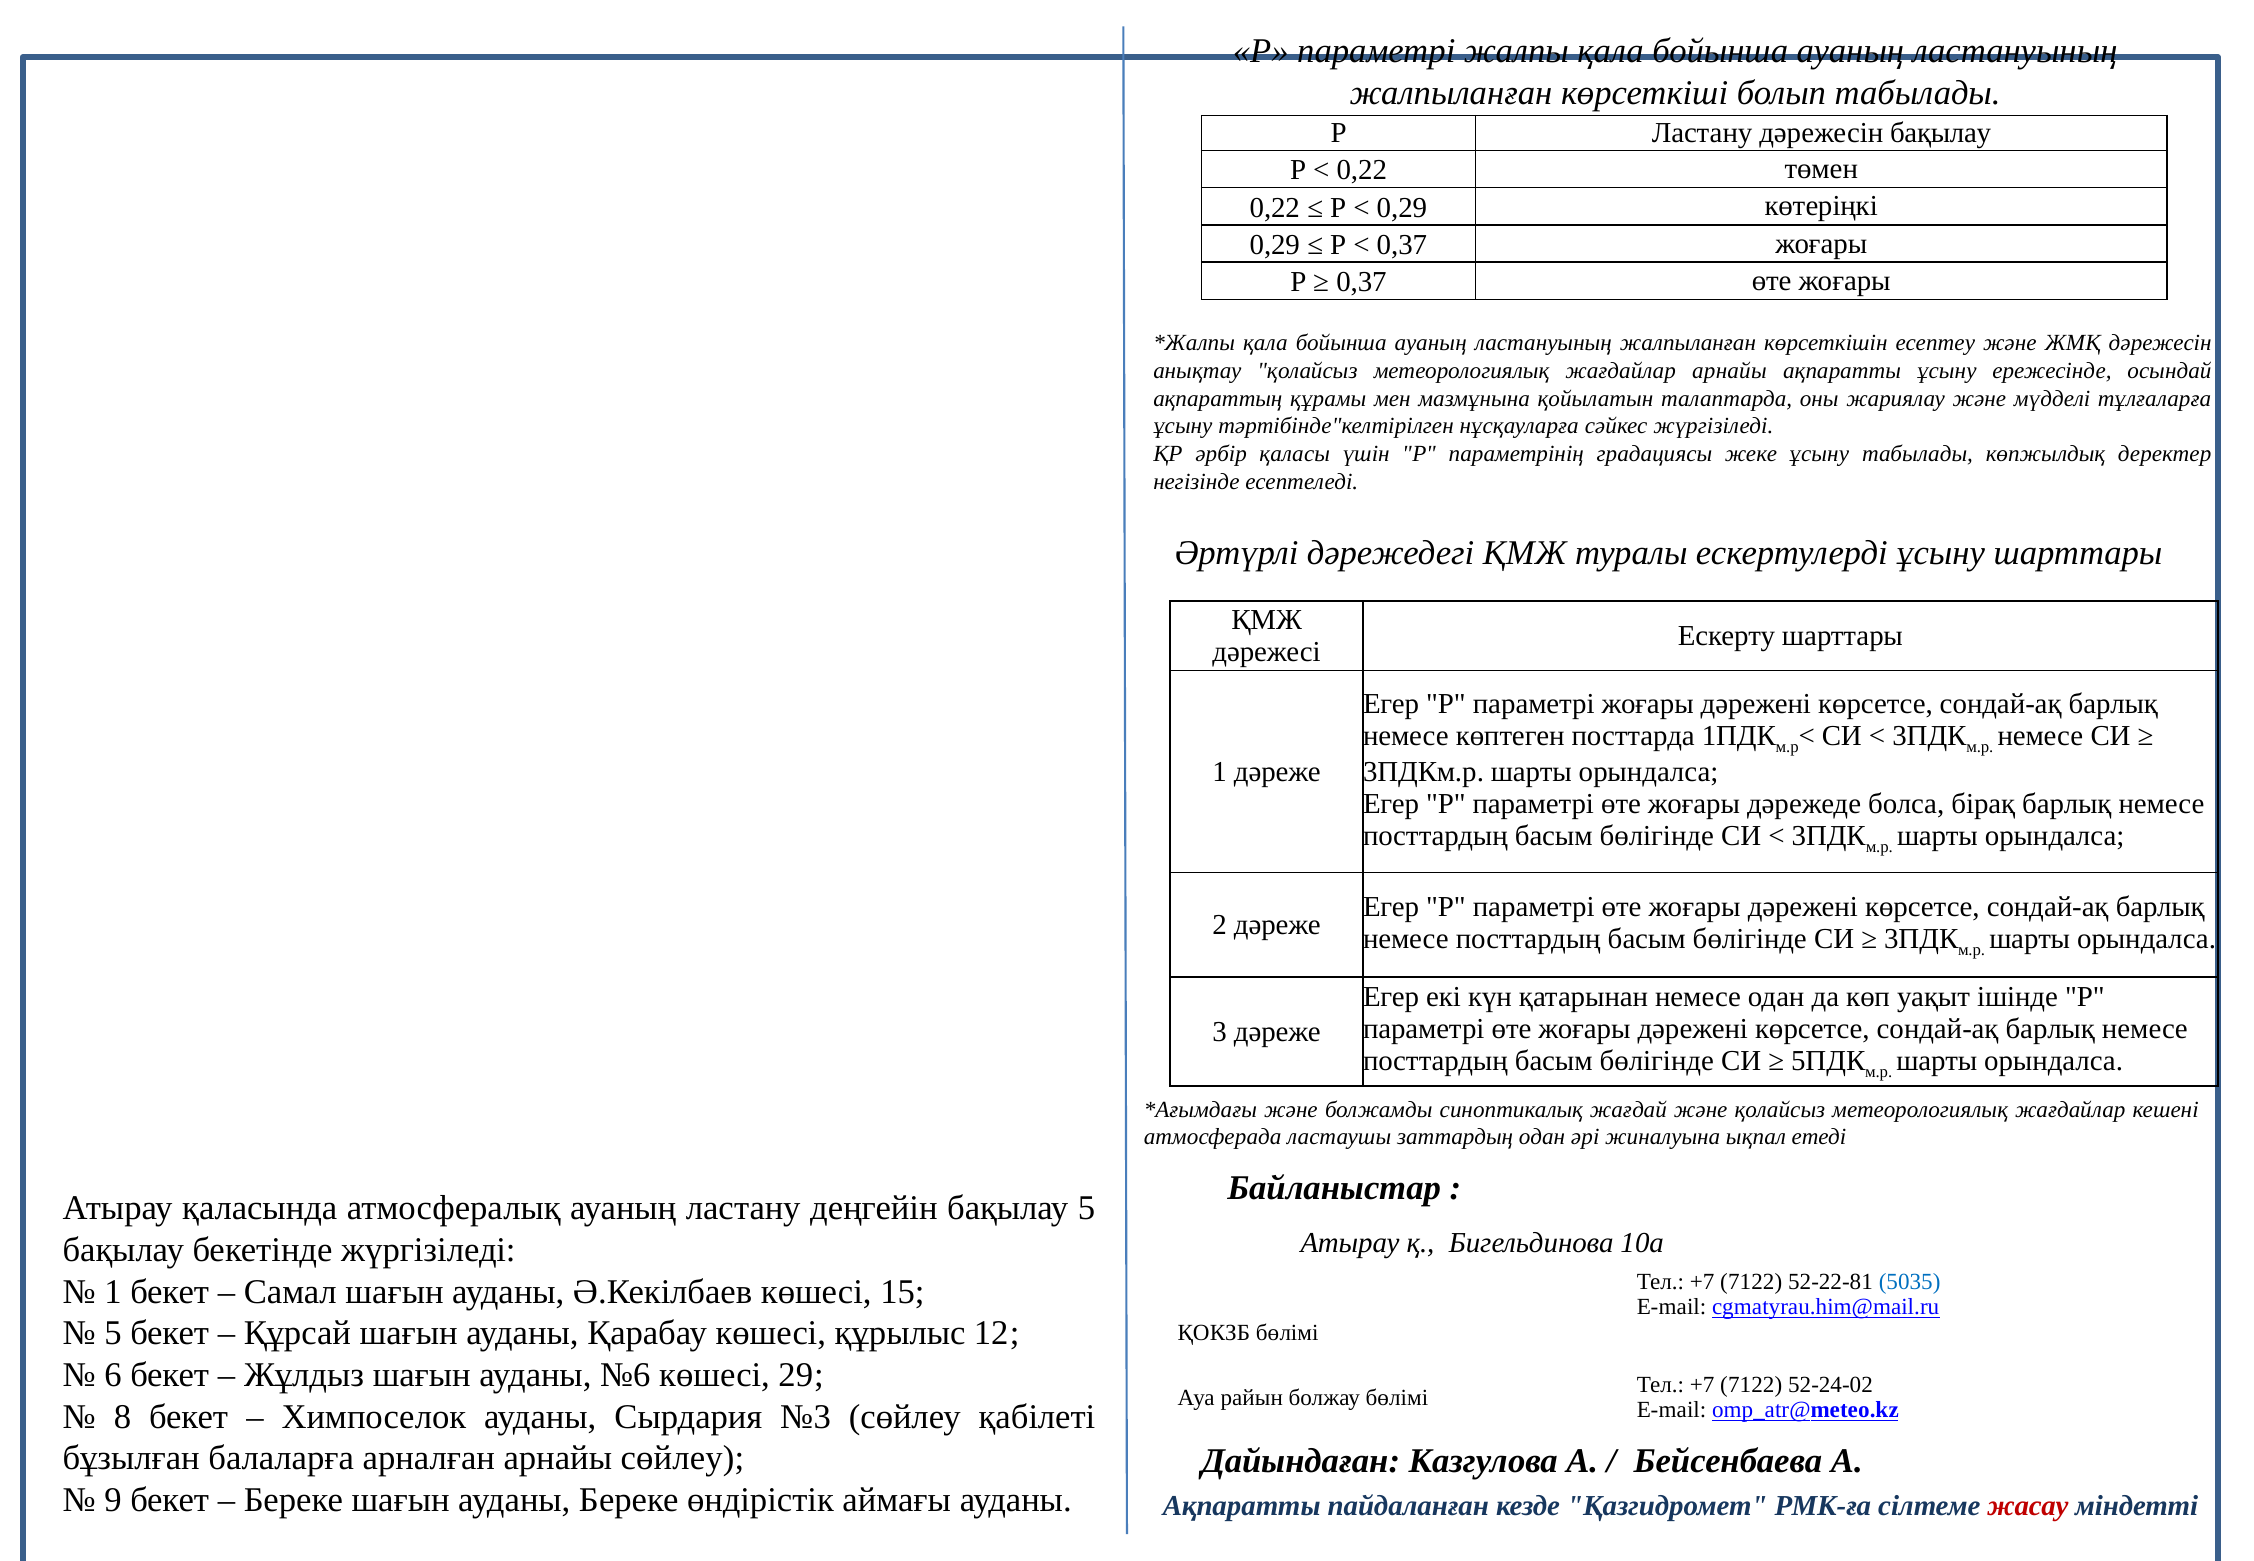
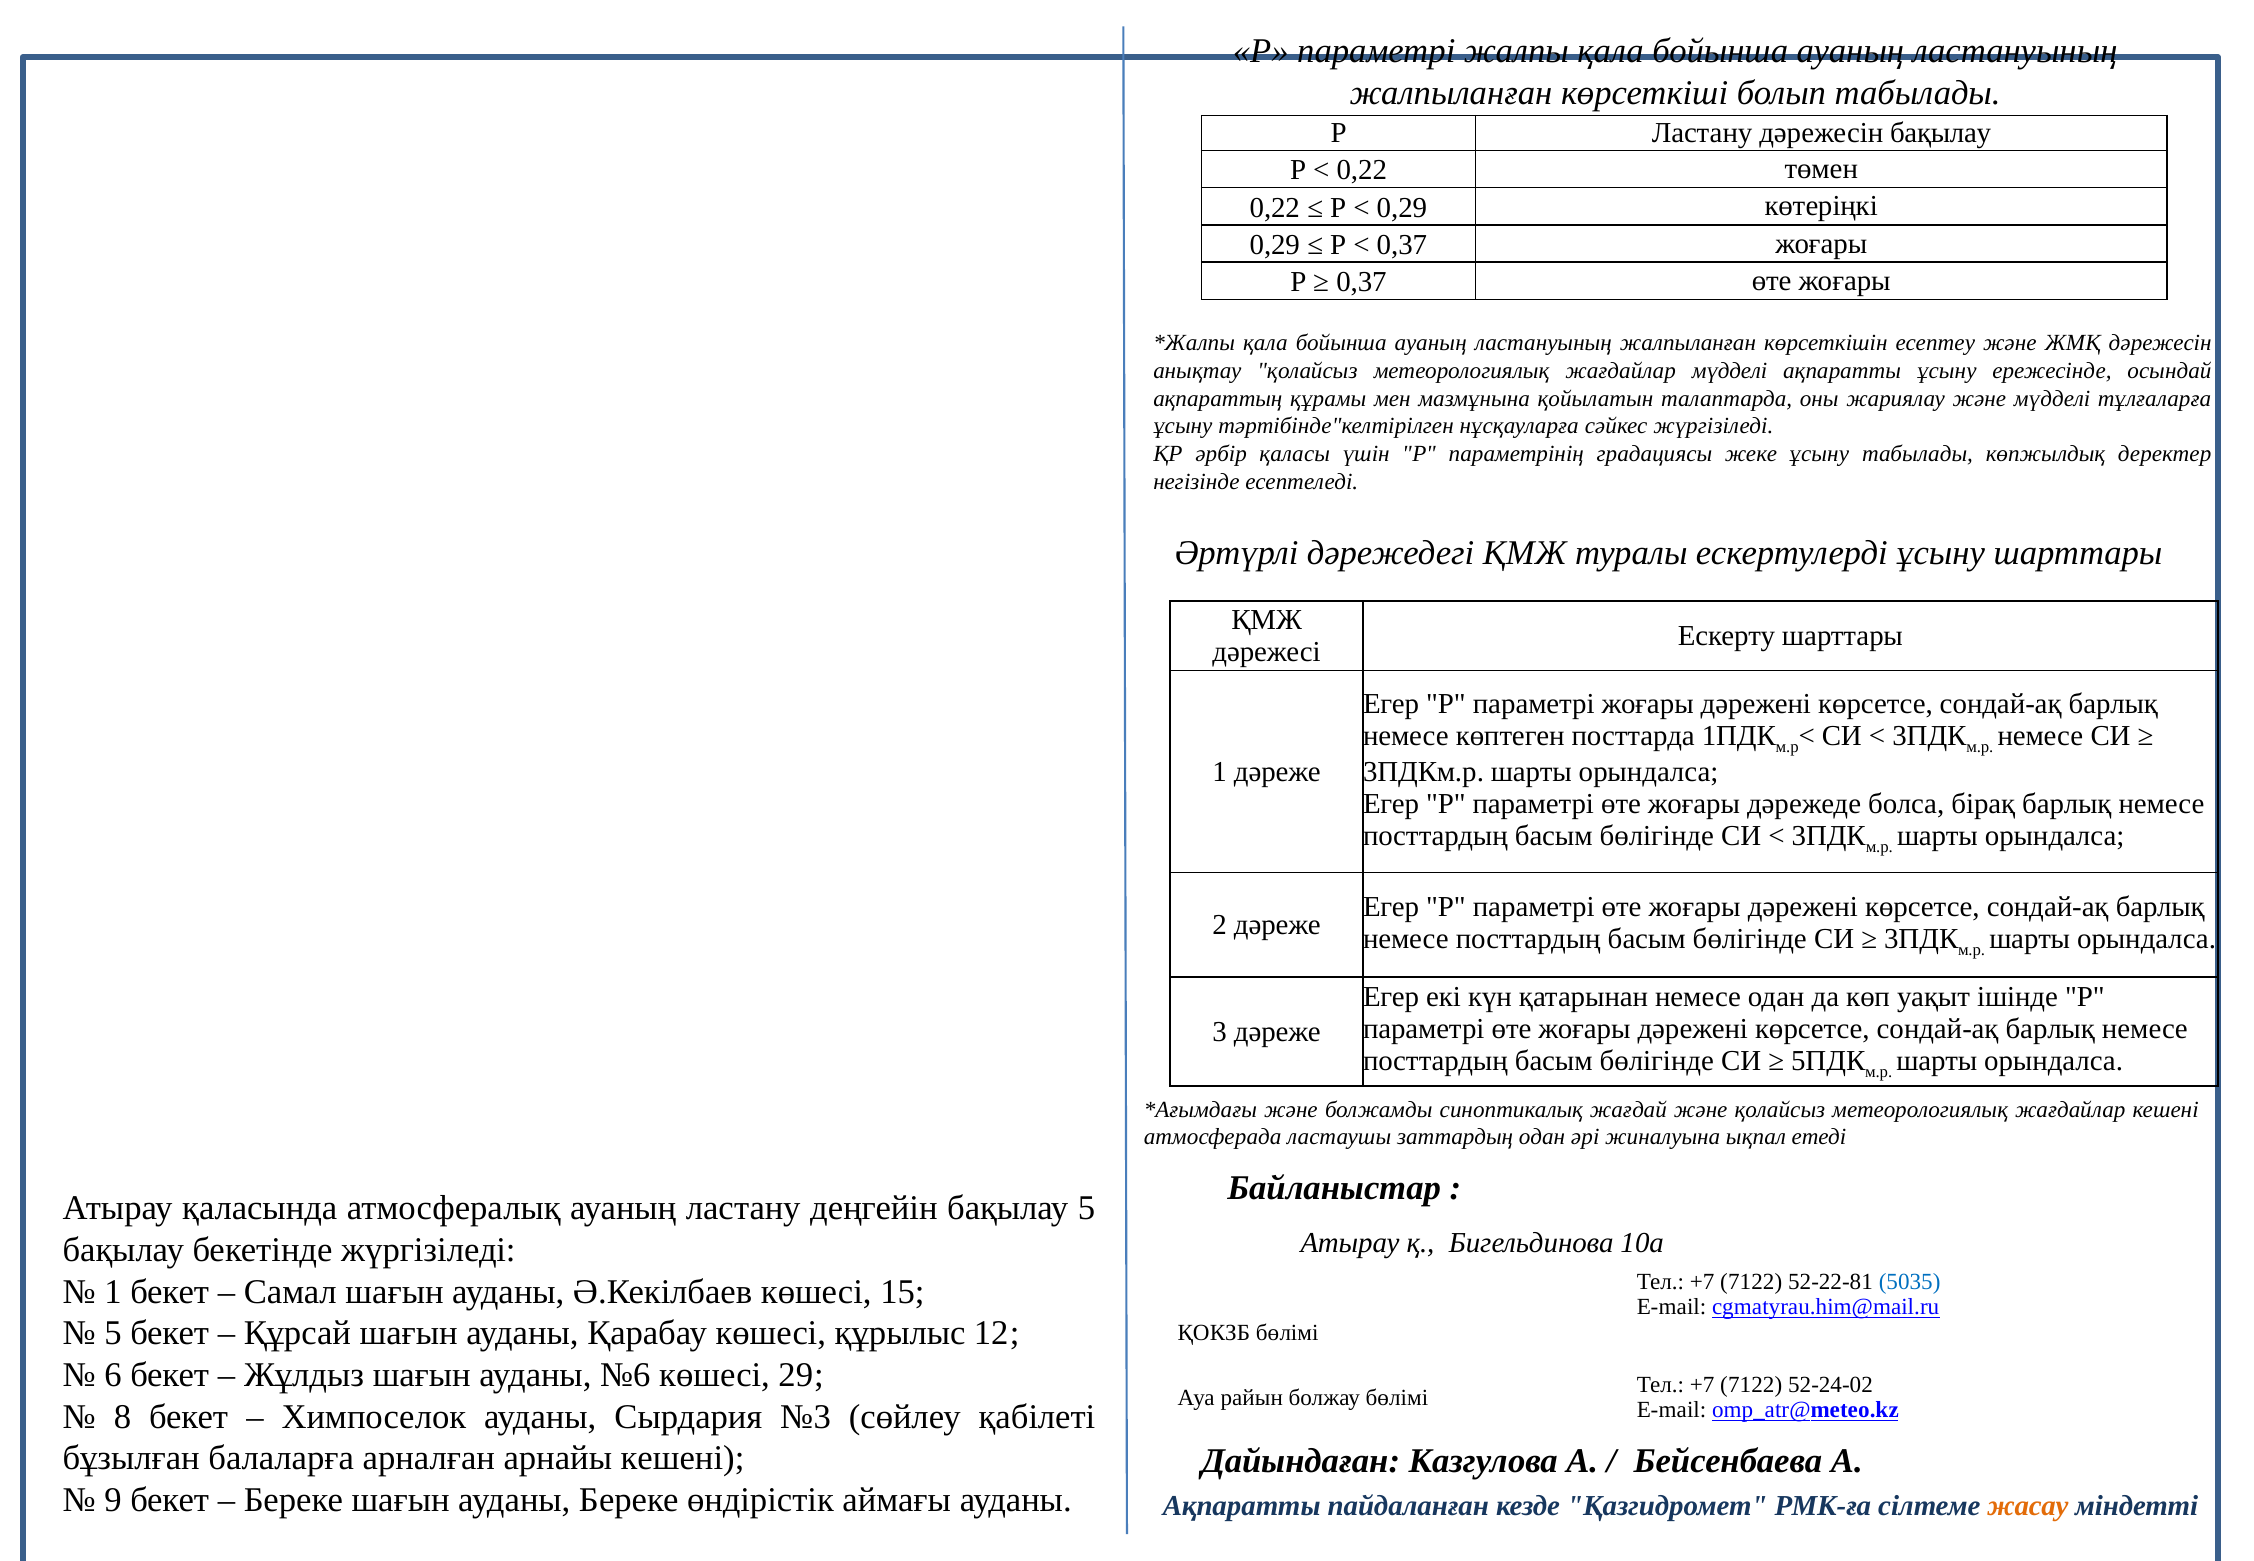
жағдайлар арнайы: арнайы -> мүдделі
арнайы сөйлеу: сөйлеу -> кешені
жасау colour: red -> orange
